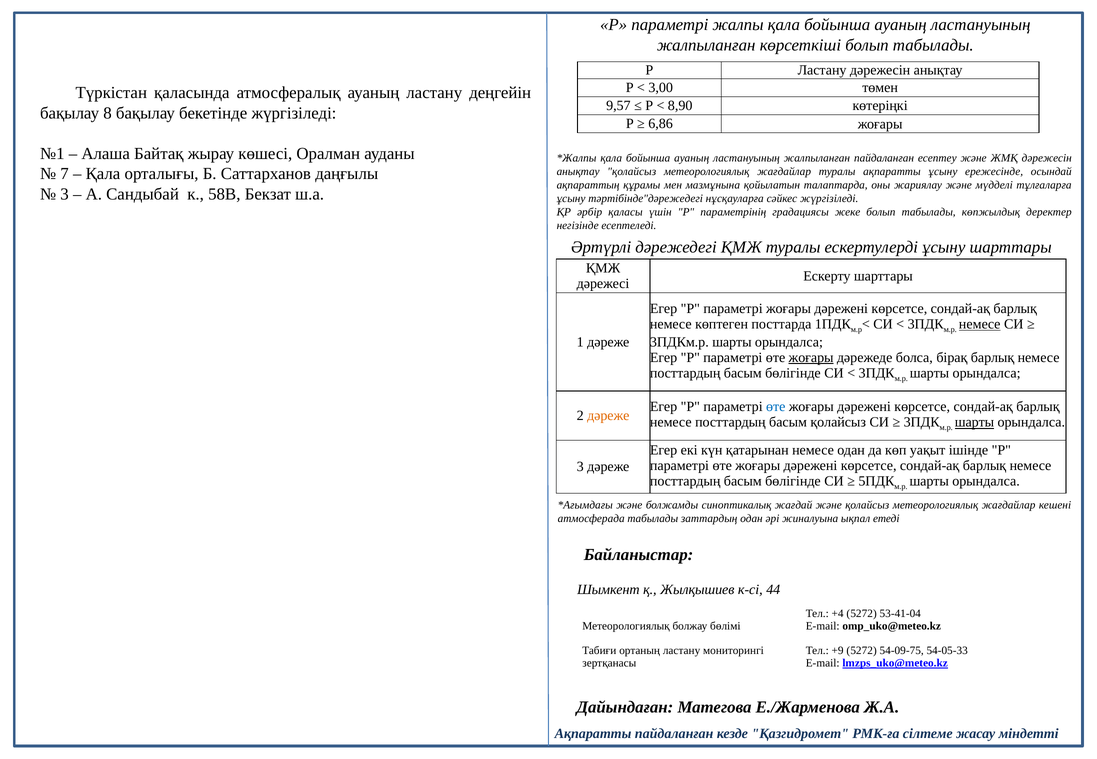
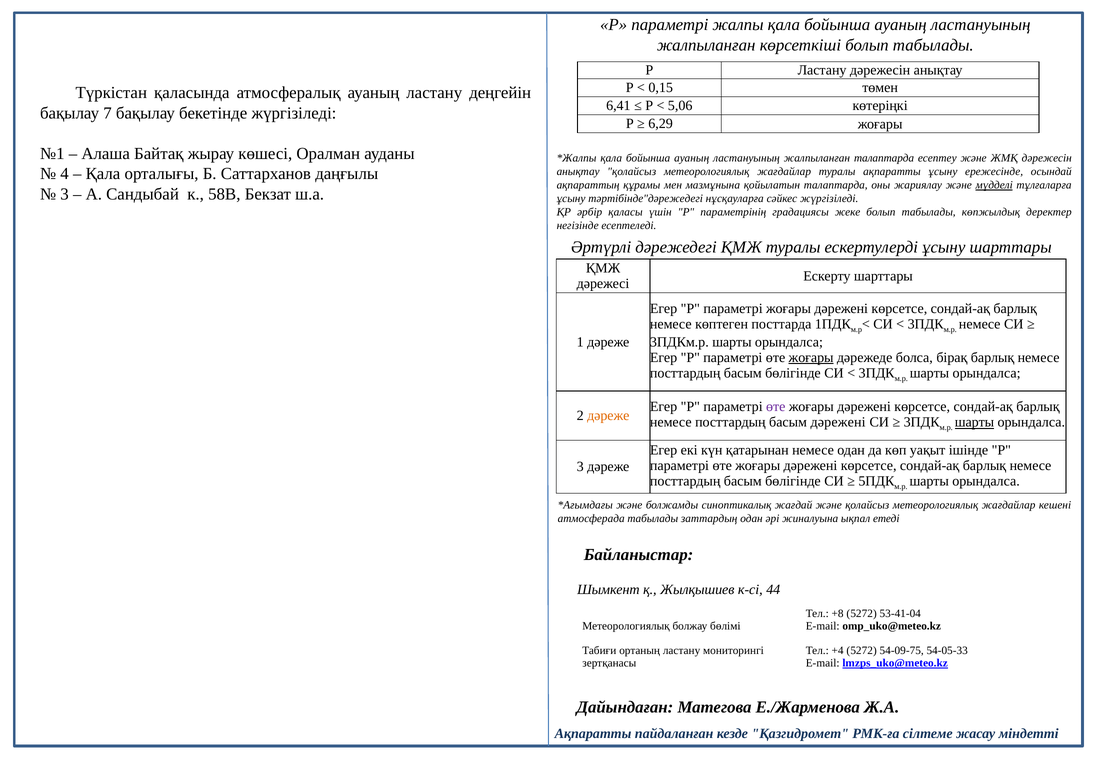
3,00: 3,00 -> 0,15
9,57: 9,57 -> 6,41
8,90: 8,90 -> 5,06
8: 8 -> 7
6,86: 6,86 -> 6,29
жалпыланған пайдаланған: пайдаланған -> талаптарда
7: 7 -> 4
мүдделі underline: none -> present
немесе at (980, 324) underline: present -> none
өте at (776, 407) colour: blue -> purple
басым қолайсыз: қолайсыз -> дәрежені
+4: +4 -> +8
+9: +9 -> +4
